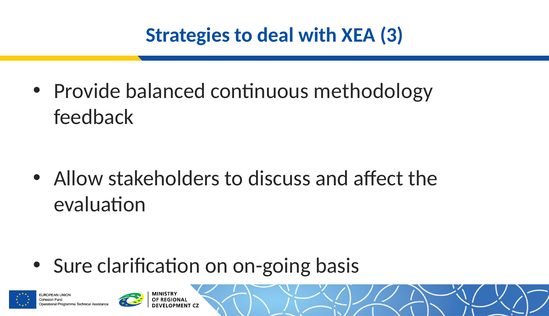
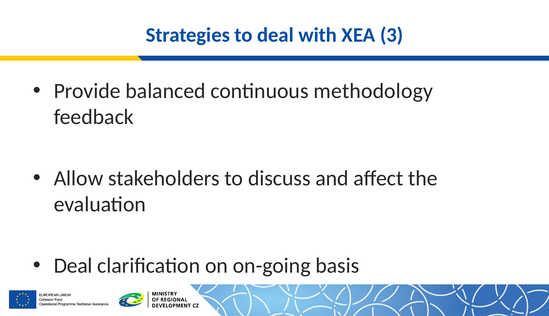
Sure at (73, 266): Sure -> Deal
